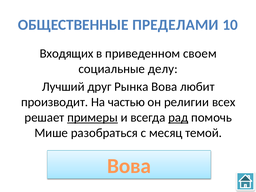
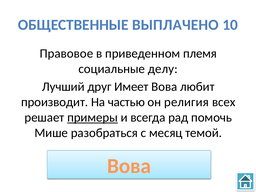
ПРЕДЕЛАМИ: ПРЕДЕЛАМИ -> ВЫПЛАЧЕНО
Входящих: Входящих -> Правовое
своем: своем -> племя
Рынка: Рынка -> Имеет
религии: религии -> религия
рад underline: present -> none
